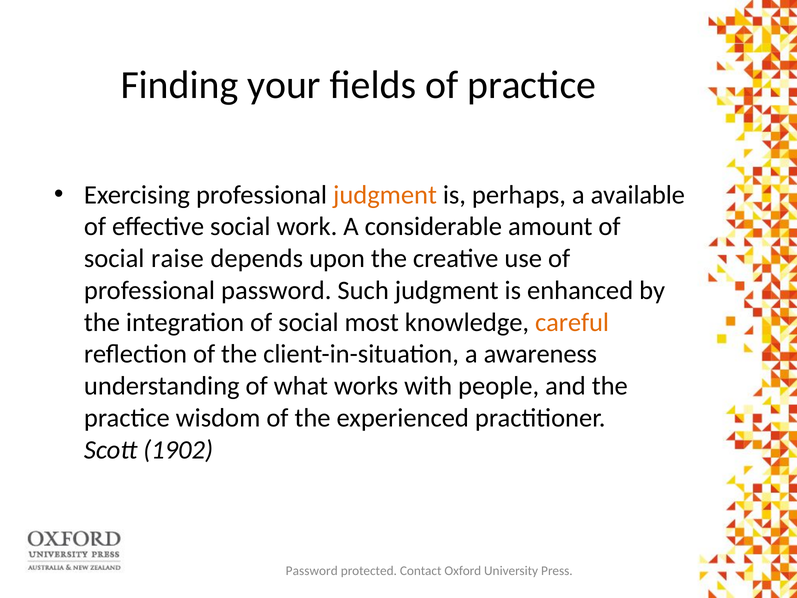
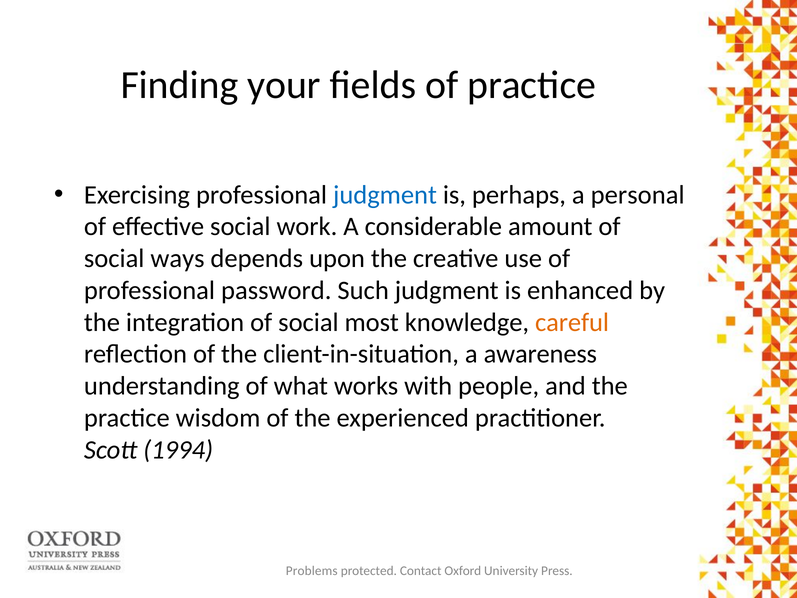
judgment at (385, 195) colour: orange -> blue
available: available -> personal
raise: raise -> ways
1902: 1902 -> 1994
Password at (312, 571): Password -> Problems
